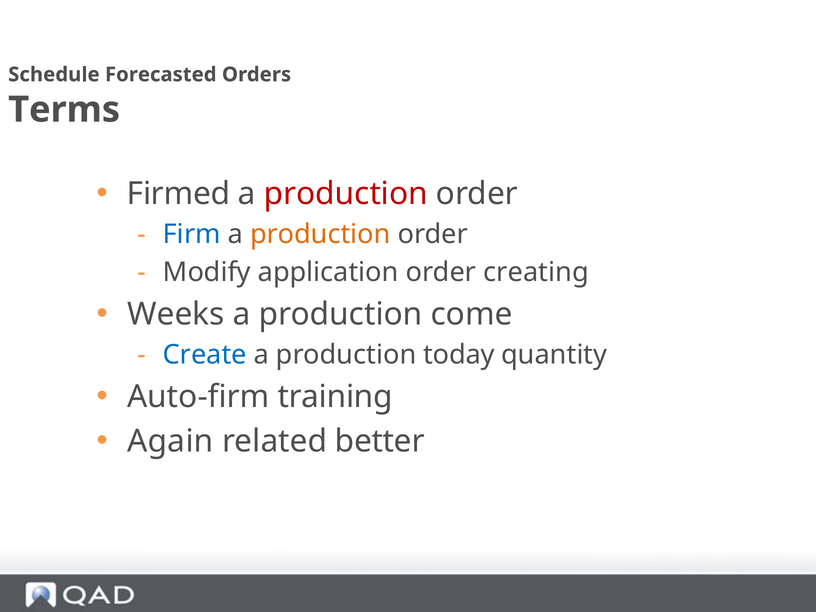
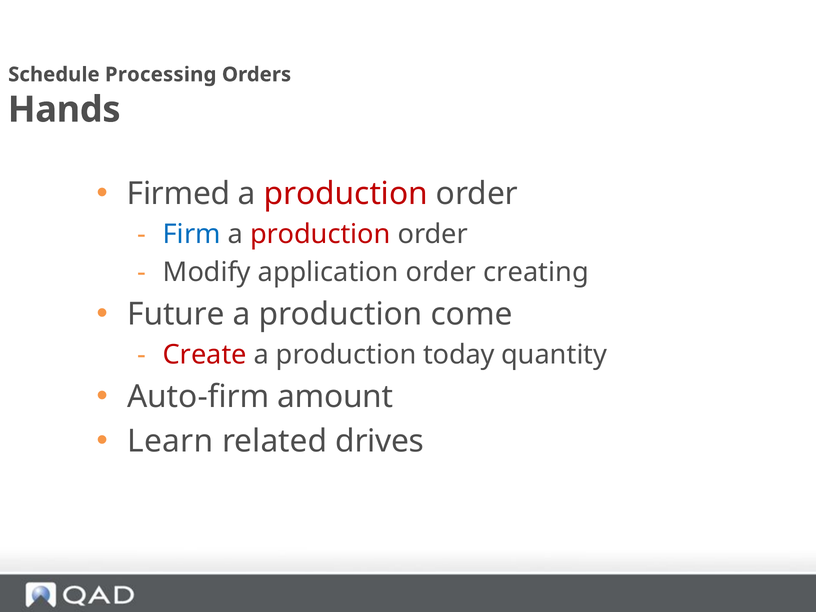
Forecasted: Forecasted -> Processing
Terms: Terms -> Hands
production at (320, 234) colour: orange -> red
Weeks: Weeks -> Future
Create colour: blue -> red
training: training -> amount
Again: Again -> Learn
better: better -> drives
